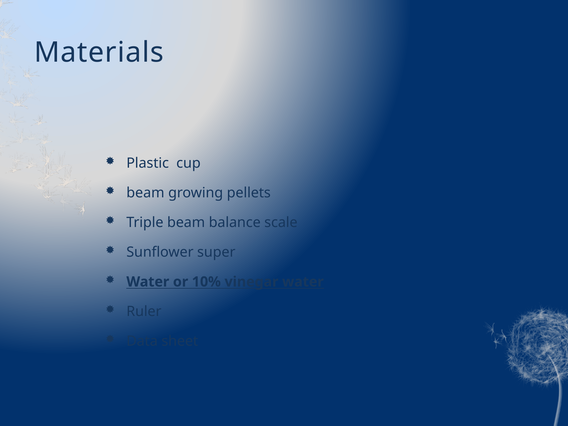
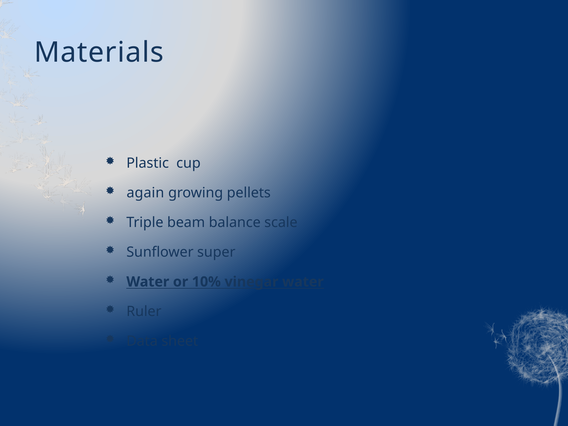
beam at (145, 193): beam -> again
